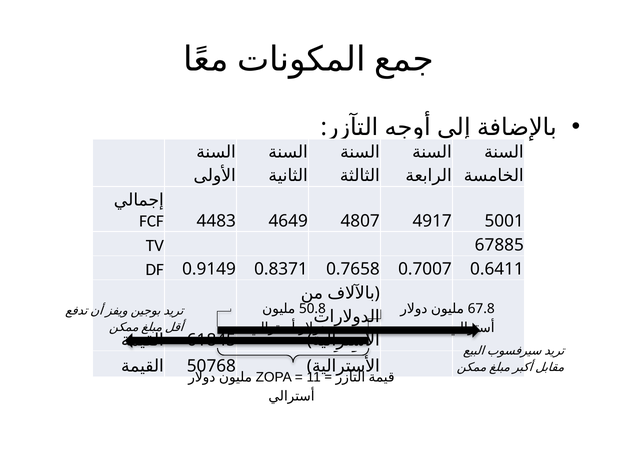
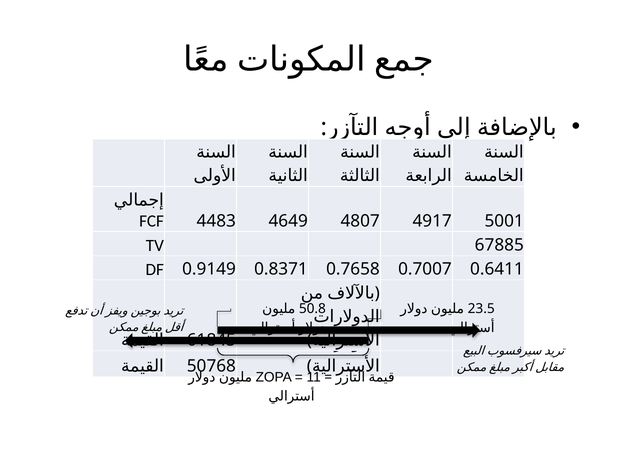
67.8: 67.8 -> 23.5
